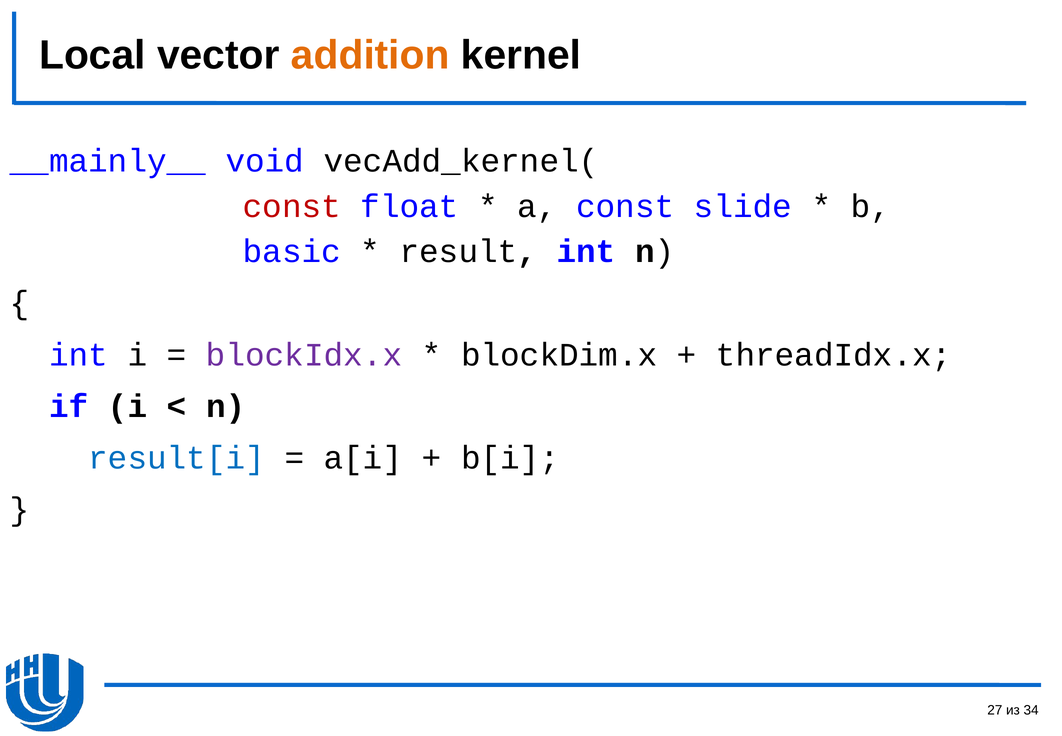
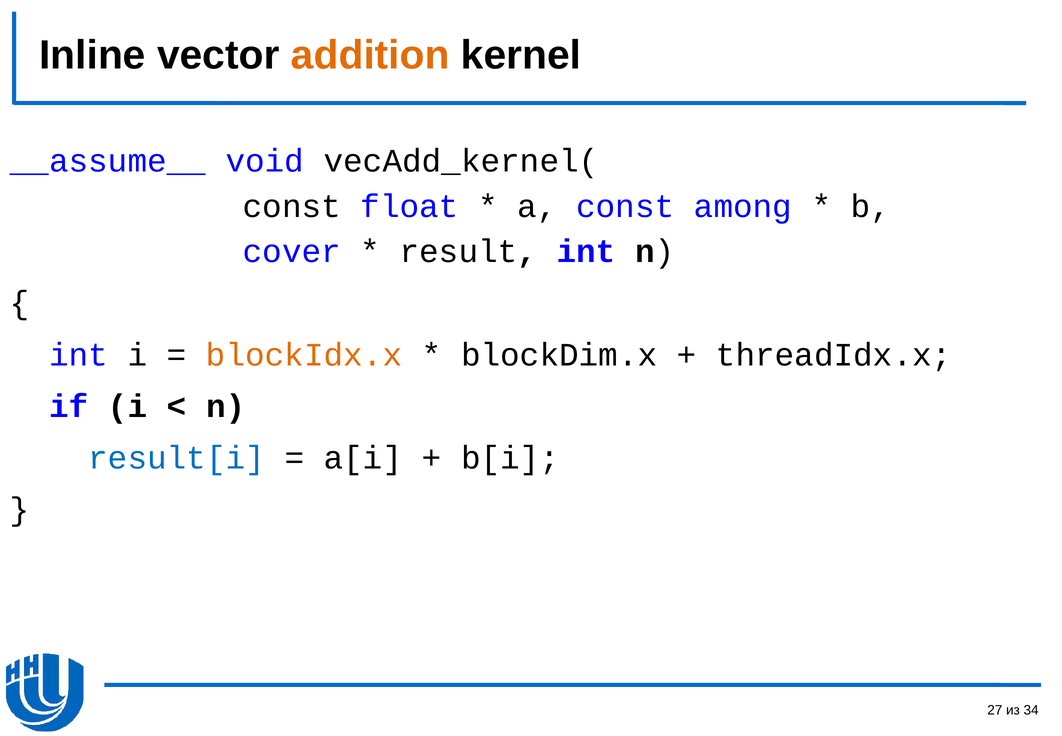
Local: Local -> Inline
__mainly__: __mainly__ -> __assume__
const at (292, 206) colour: red -> black
slide: slide -> among
basic: basic -> cover
blockIdx.x colour: purple -> orange
